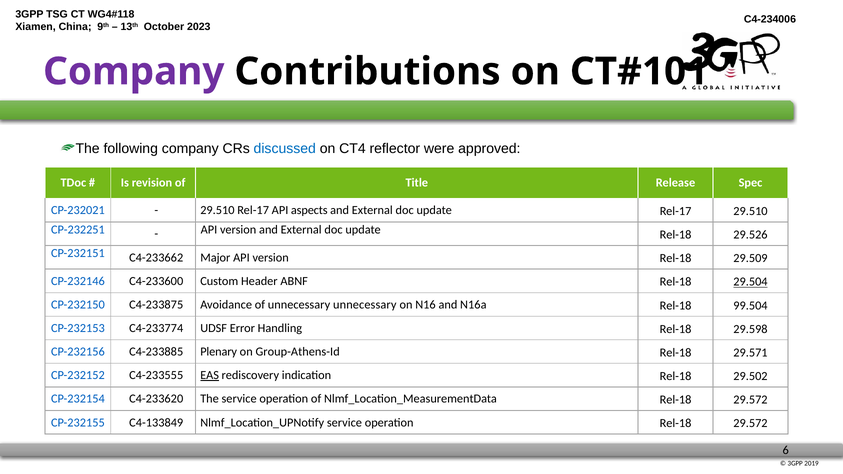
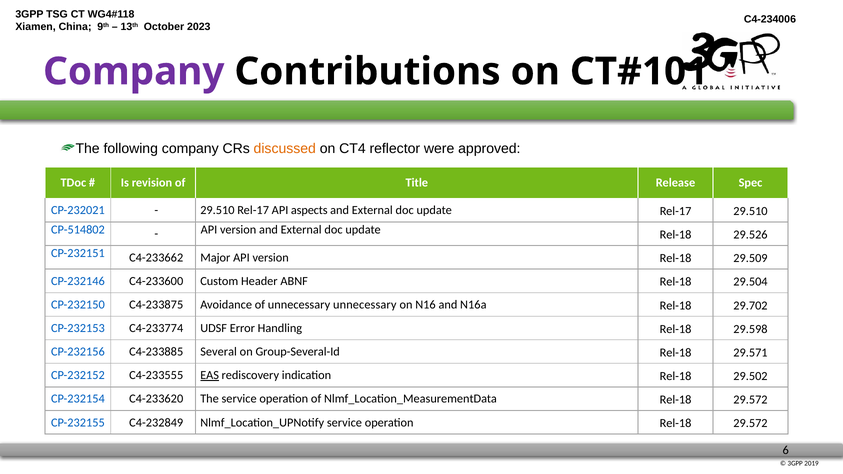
discussed colour: blue -> orange
CP-232251: CP-232251 -> CP-514802
29.504 underline: present -> none
99.504: 99.504 -> 29.702
Plenary: Plenary -> Several
Group-Athens-Id: Group-Athens-Id -> Group-Several-Id
C4-133849: C4-133849 -> C4-232849
